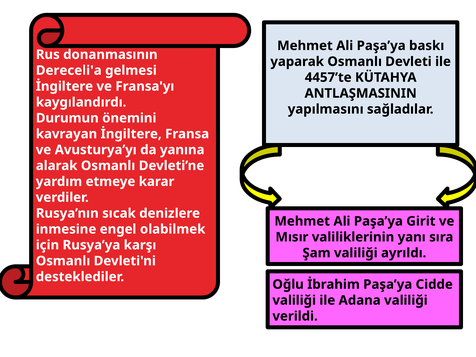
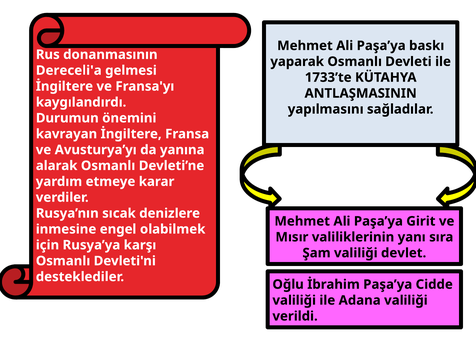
4457’te: 4457’te -> 1733’te
ayrıldı: ayrıldı -> devlet
